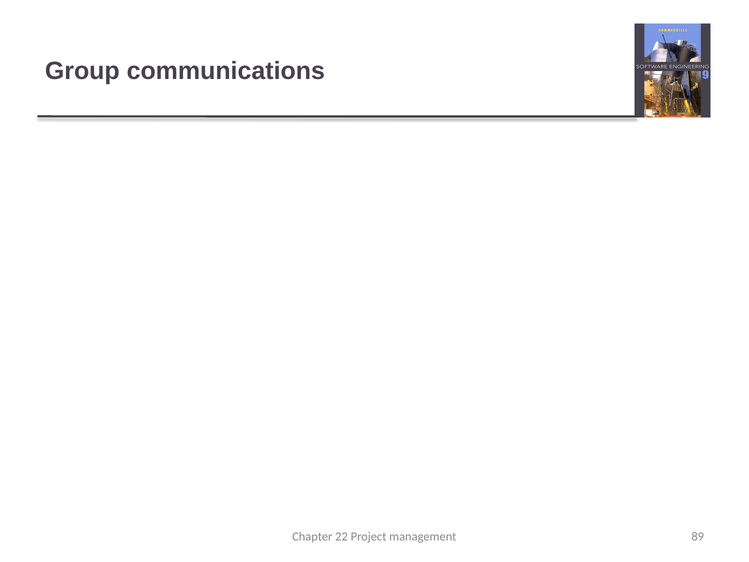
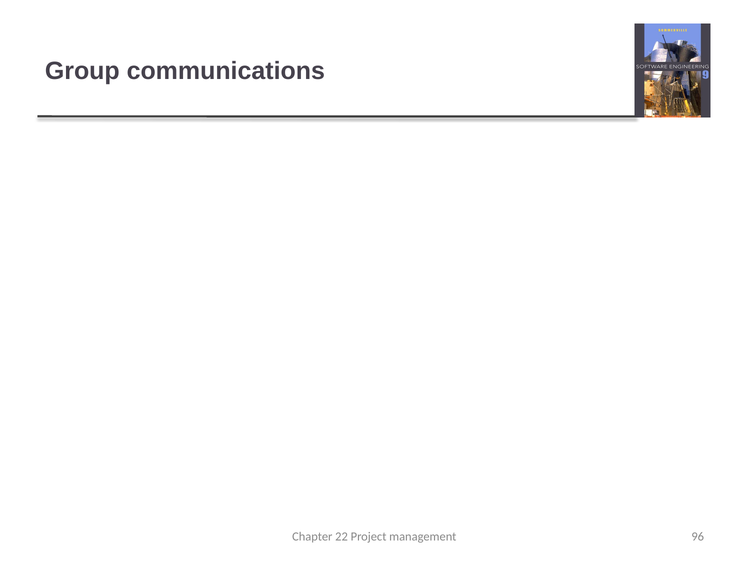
89: 89 -> 96
